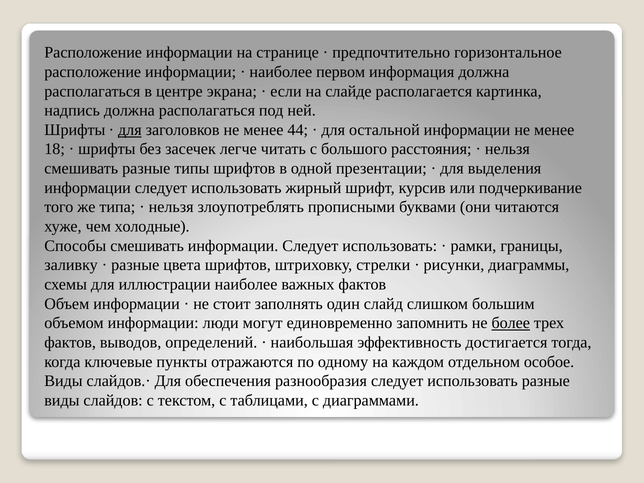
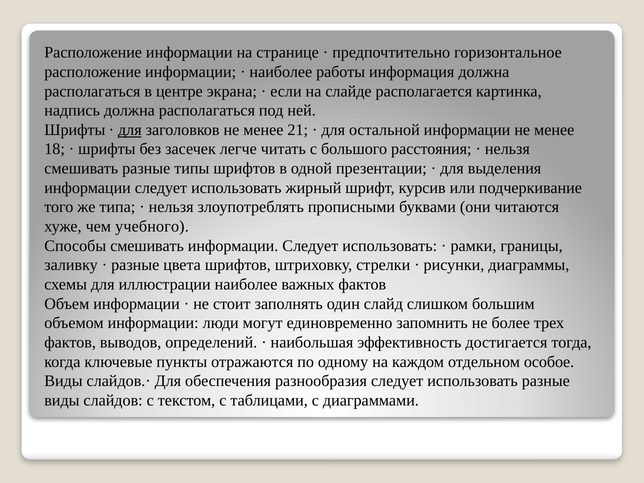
первом: первом -> работы
44: 44 -> 21
холодные: холодные -> учебного
более underline: present -> none
